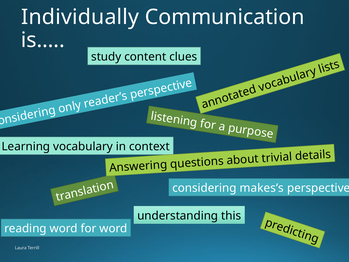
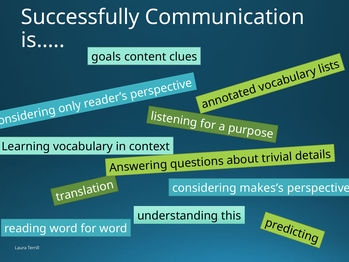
Individually: Individually -> Successfully
study: study -> goals
